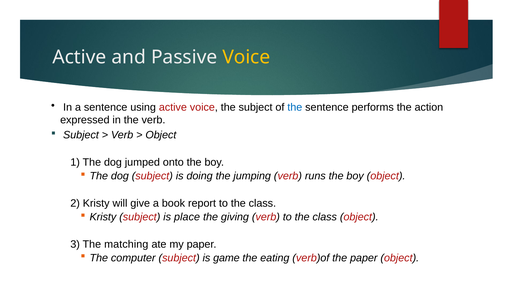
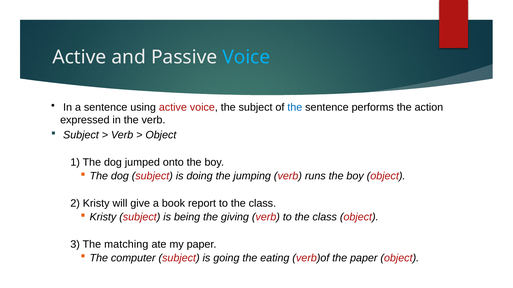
Voice at (246, 57) colour: yellow -> light blue
place: place -> being
game: game -> going
